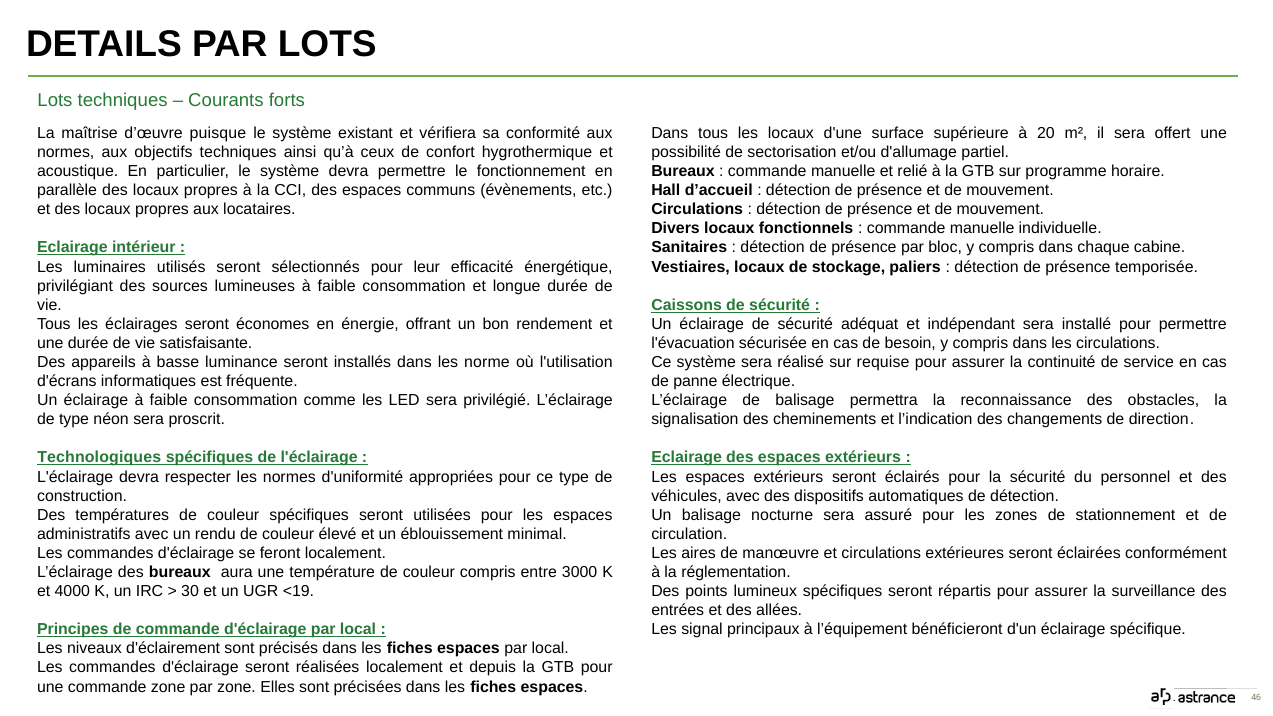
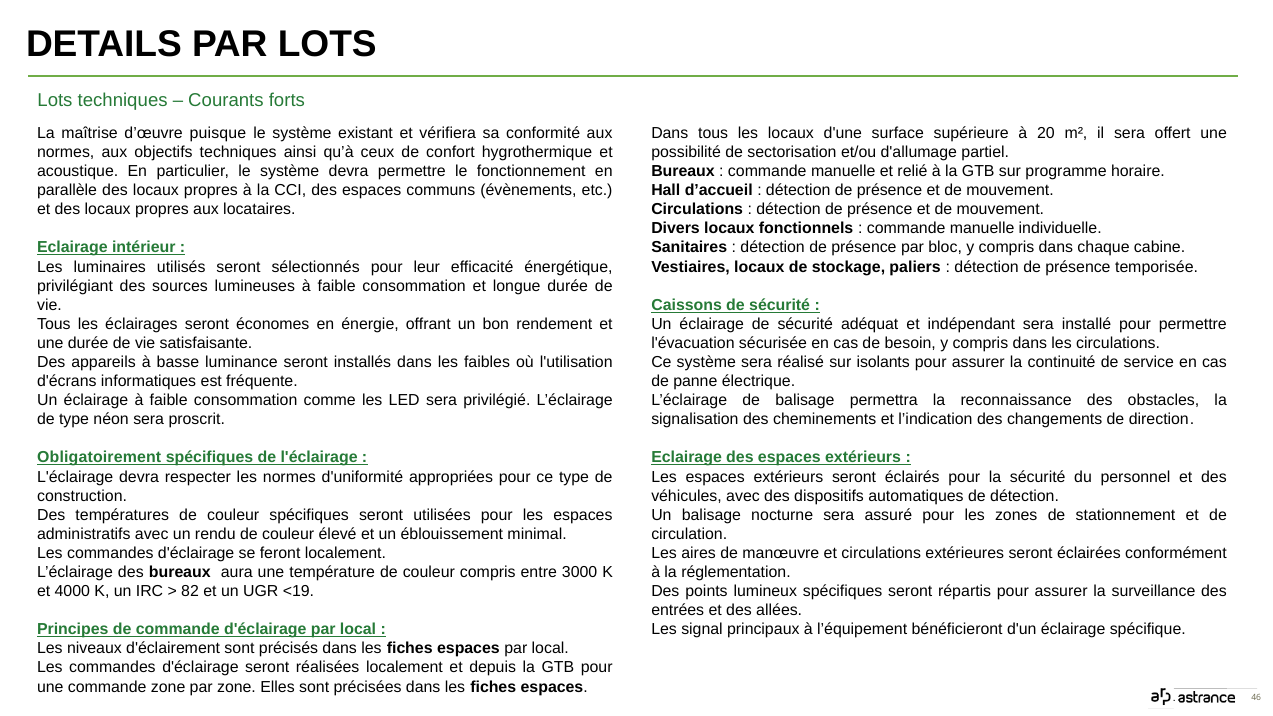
norme: norme -> faibles
requise: requise -> isolants
Technologiques: Technologiques -> Obligatoirement
30: 30 -> 82
